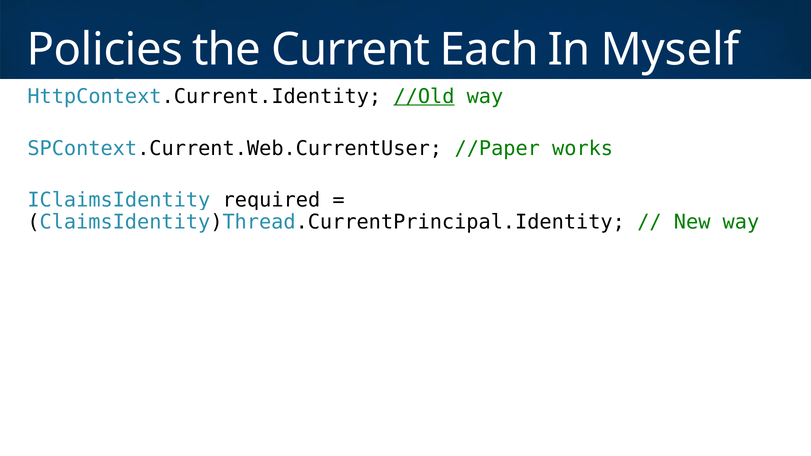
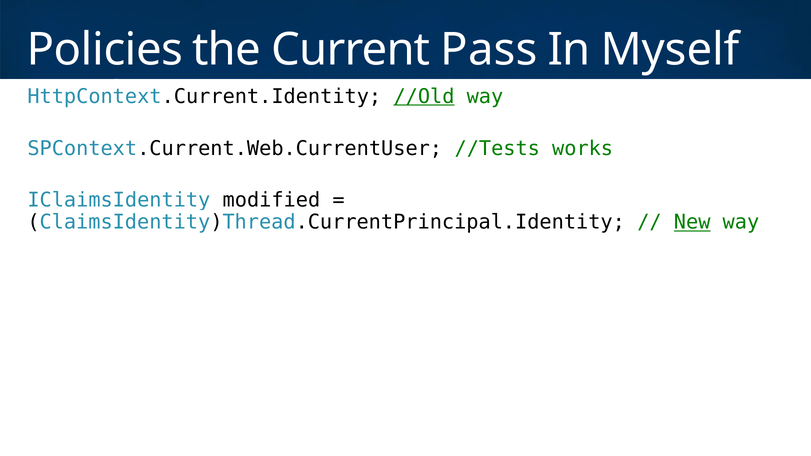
Each: Each -> Pass
//Paper: //Paper -> //Tests
required: required -> modified
New underline: none -> present
